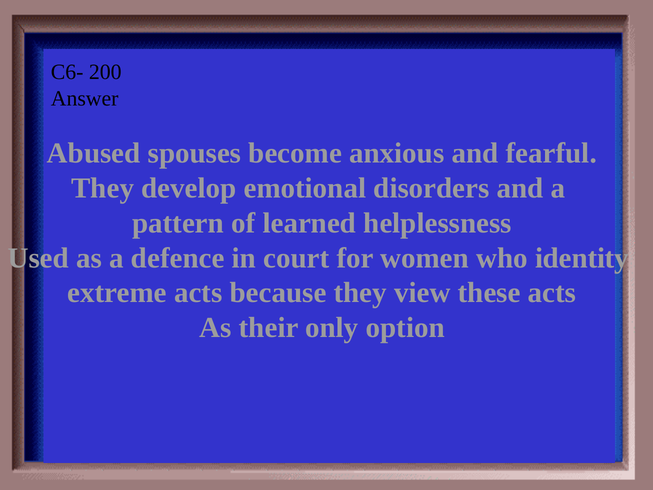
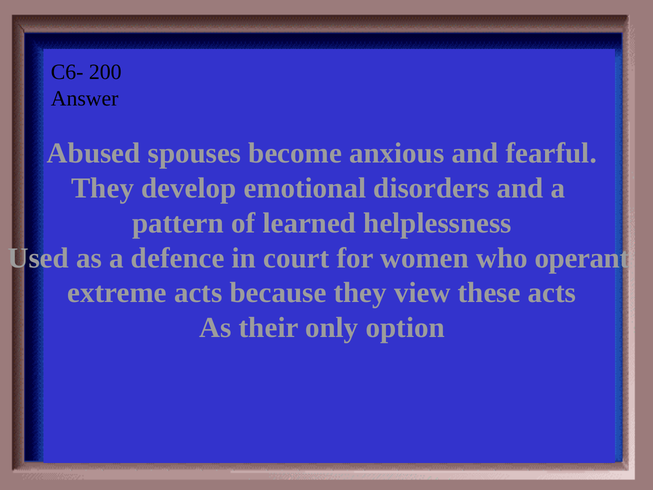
identity: identity -> operant
